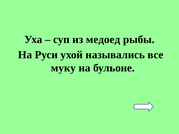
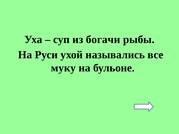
медоед: медоед -> богачи
